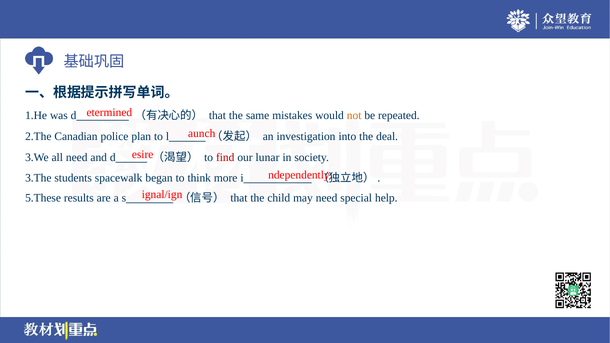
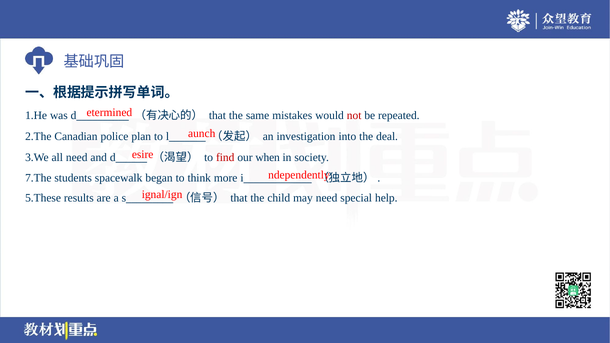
not colour: orange -> red
lunar: lunar -> when
3.The: 3.The -> 7.The
